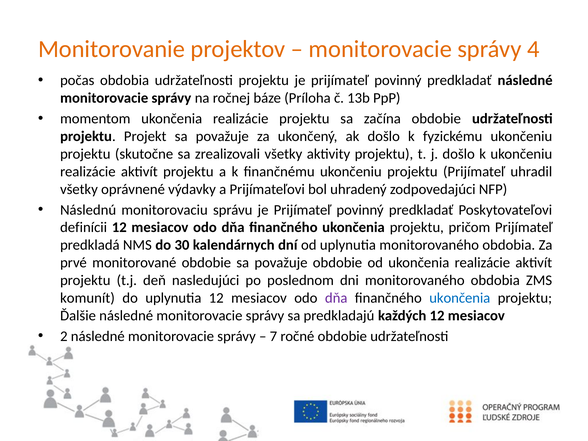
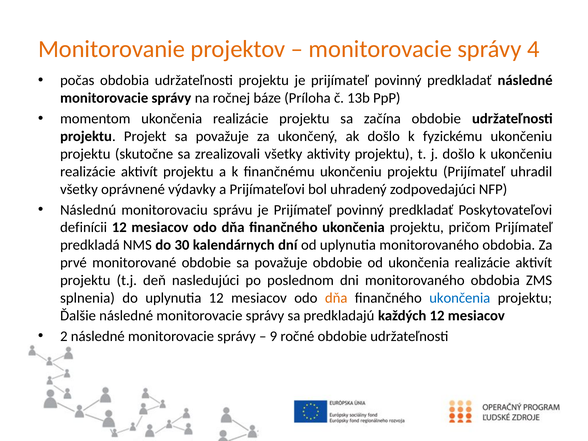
komunít: komunít -> splnenia
dňa at (336, 298) colour: purple -> orange
7: 7 -> 9
